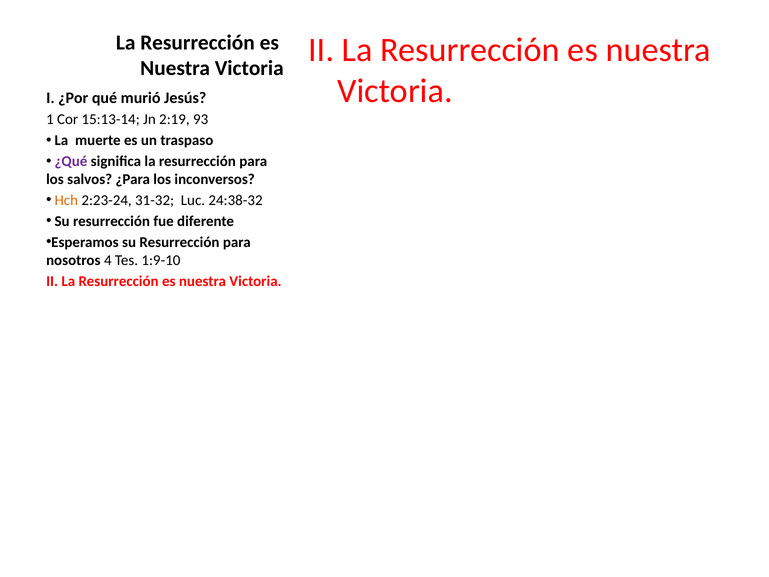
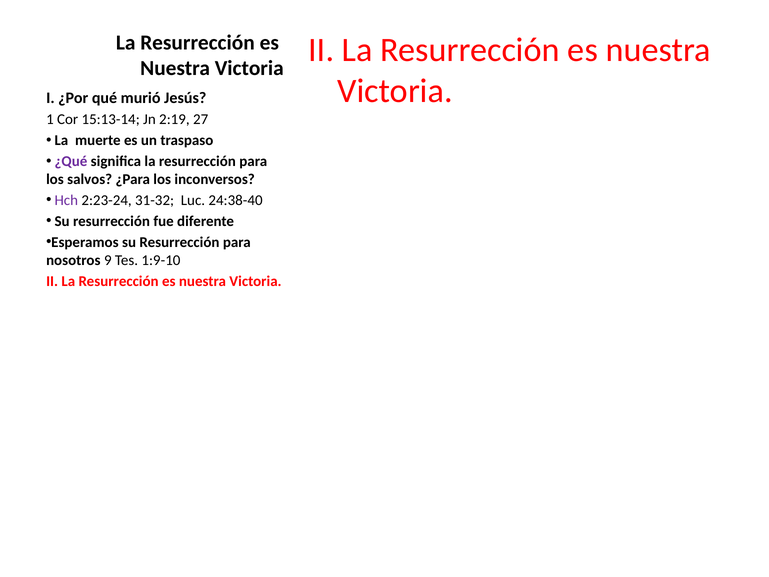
93: 93 -> 27
Hch colour: orange -> purple
24:38-32: 24:38-32 -> 24:38-40
4: 4 -> 9
